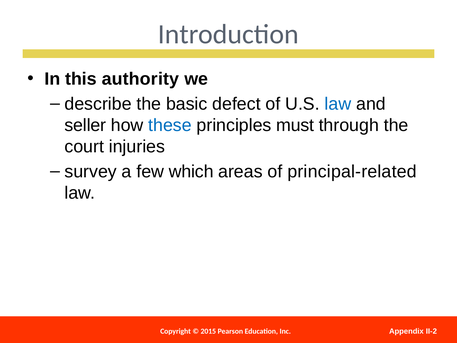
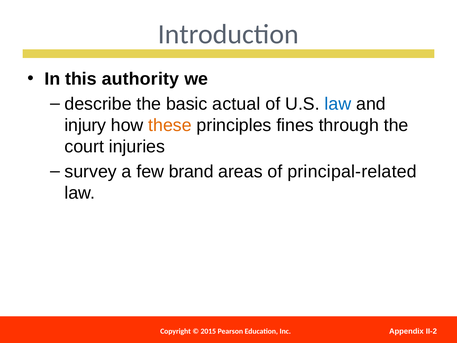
defect: defect -> actual
seller: seller -> injury
these colour: blue -> orange
must: must -> fines
which: which -> brand
